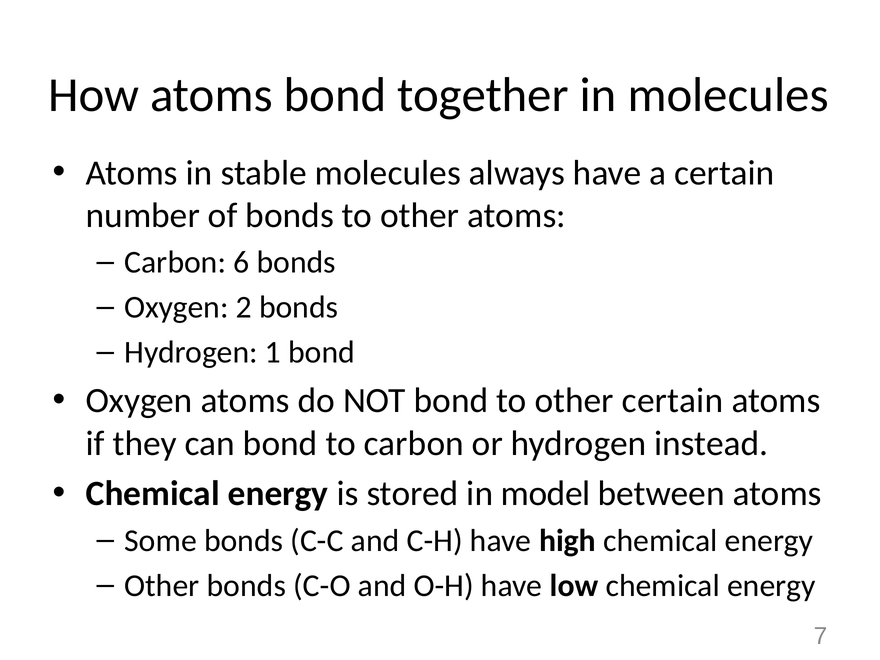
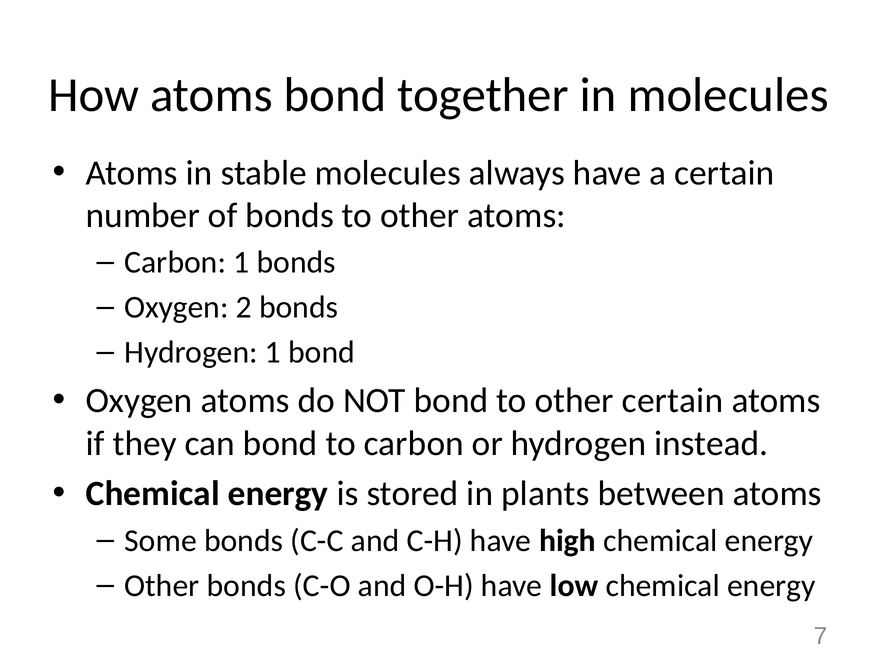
Carbon 6: 6 -> 1
model: model -> plants
